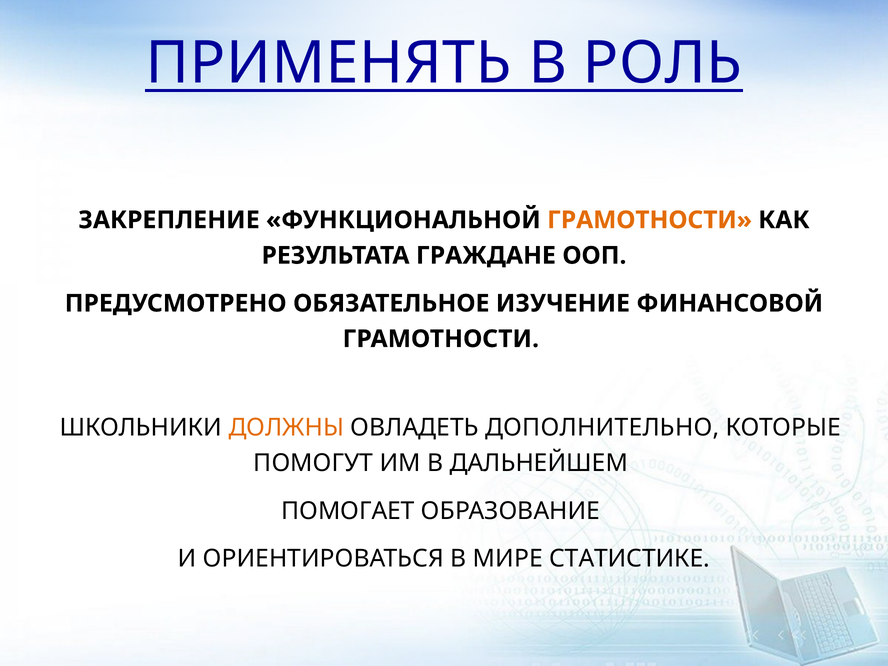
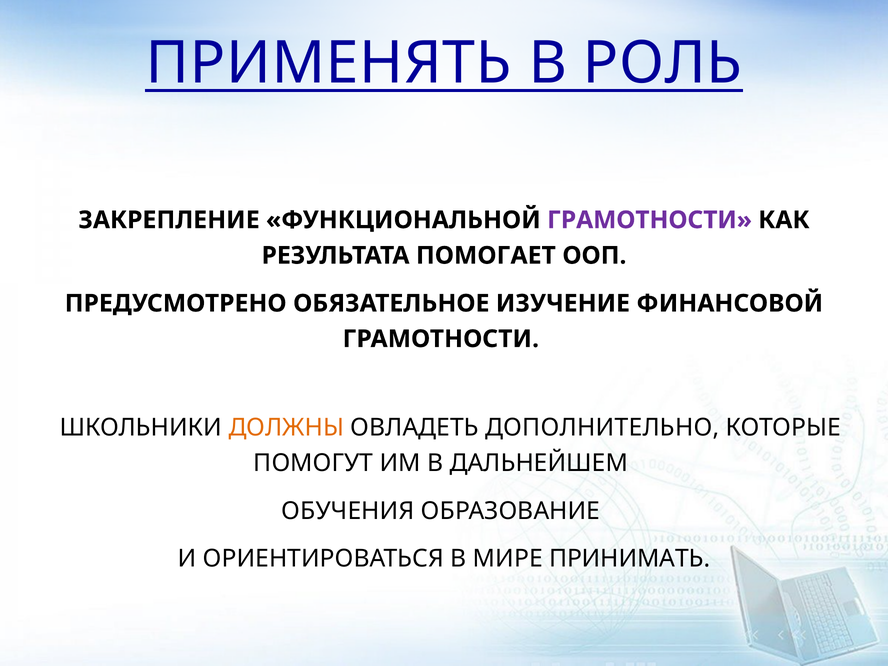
ГРАМОТНОСТИ at (650, 220) colour: orange -> purple
ГРАЖДАНЕ: ГРАЖДАНЕ -> ПОМОГАЕТ
ПОМОГАЕТ: ПОМОГАЕТ -> ОБУЧЕНИЯ
СТАТИСТИКЕ: СТАТИСТИКЕ -> ПРИНИМАТЬ
